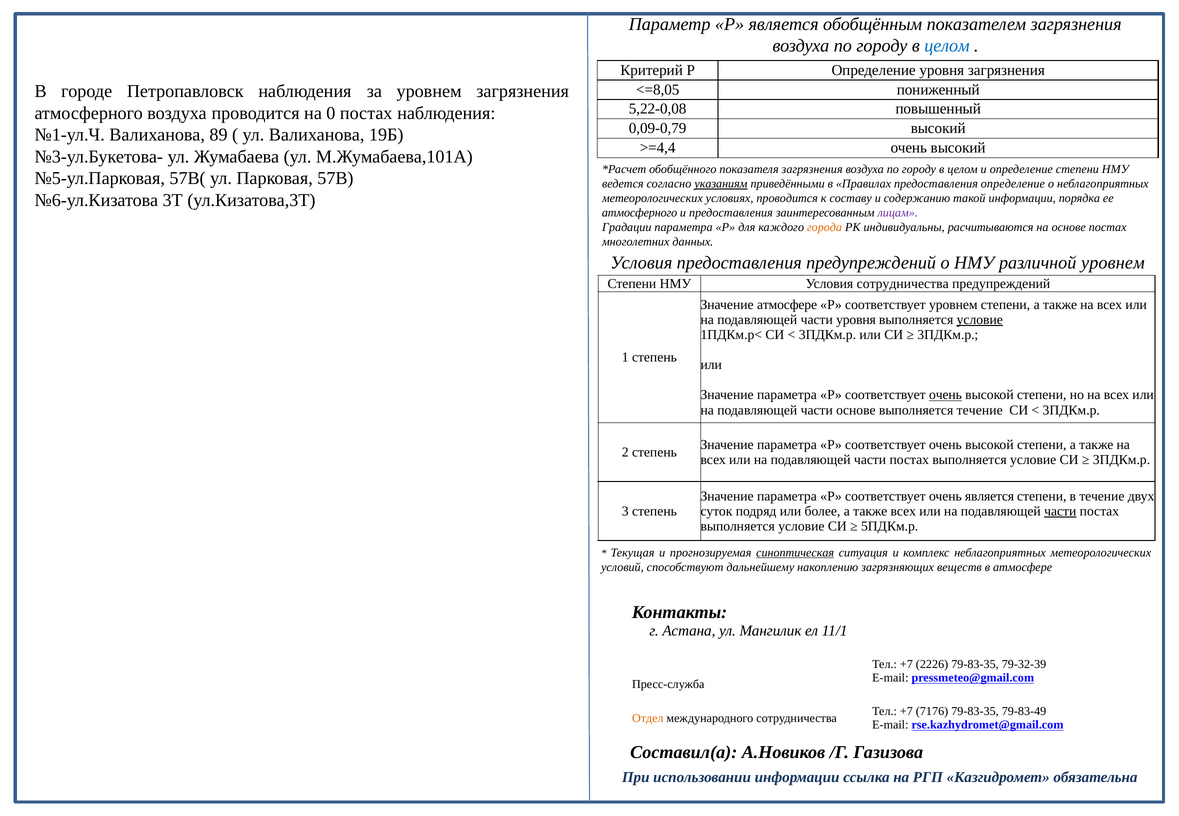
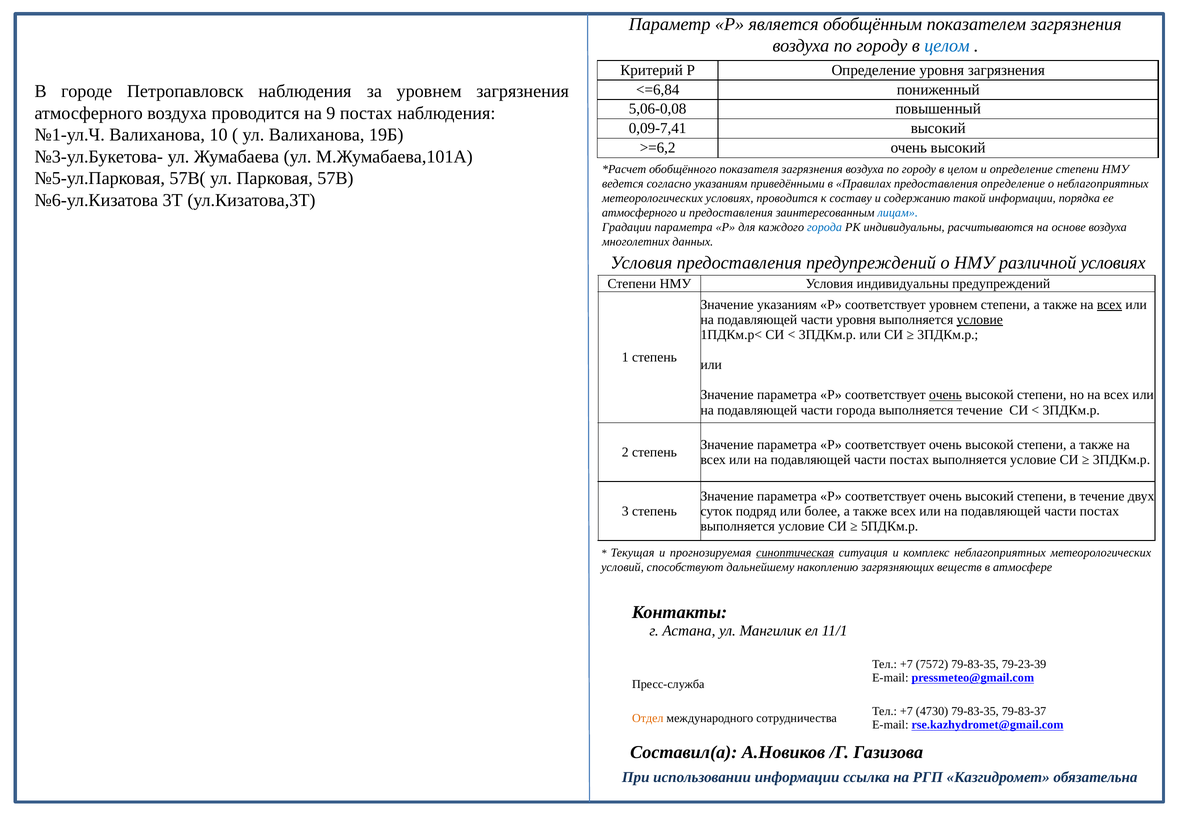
<=8,05: <=8,05 -> <=6,84
5,22-0,08: 5,22-0,08 -> 5,06-0,08
0: 0 -> 9
0,09-0,79: 0,09-0,79 -> 0,09-7,41
89: 89 -> 10
>=4,4: >=4,4 -> >=6,2
указаниям at (721, 184) underline: present -> none
лицам colour: purple -> blue
города at (824, 227) colour: orange -> blue
основе постах: постах -> воздуха
различной уровнем: уровнем -> условиях
Условия сотрудничества: сотрудничества -> индивидуальны
Значение атмосфере: атмосфере -> указаниям
всех at (1110, 305) underline: none -> present
части основе: основе -> города
соответствует очень является: является -> высокий
части at (1060, 511) underline: present -> none
2226: 2226 -> 7572
79-32-39: 79-32-39 -> 79-23-39
7176: 7176 -> 4730
79-83-49: 79-83-49 -> 79-83-37
